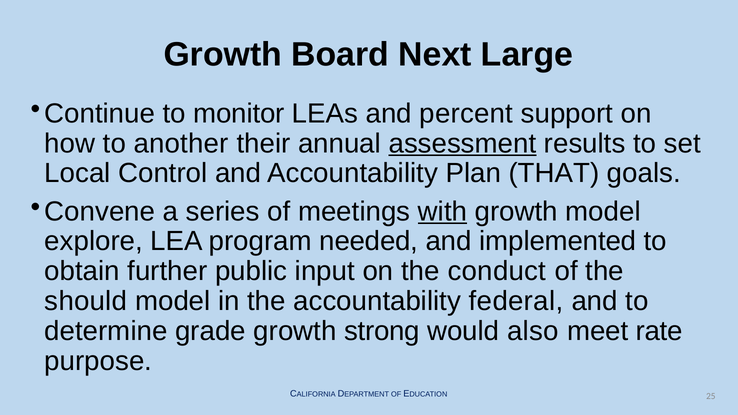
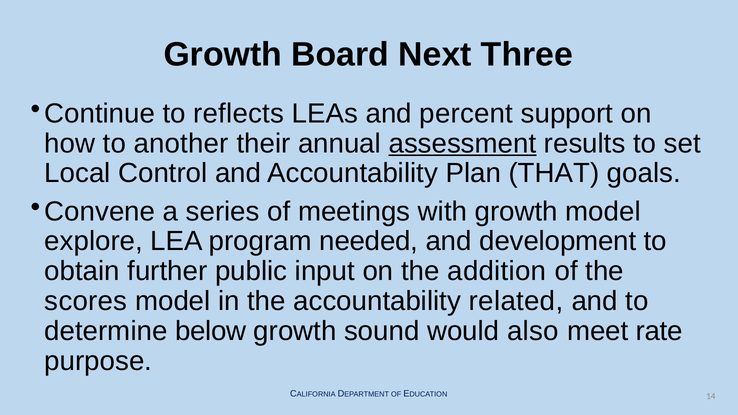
Large: Large -> Three
monitor: monitor -> reflects
with underline: present -> none
implemented: implemented -> development
conduct: conduct -> addition
should: should -> scores
federal: federal -> related
grade: grade -> below
strong: strong -> sound
25: 25 -> 14
